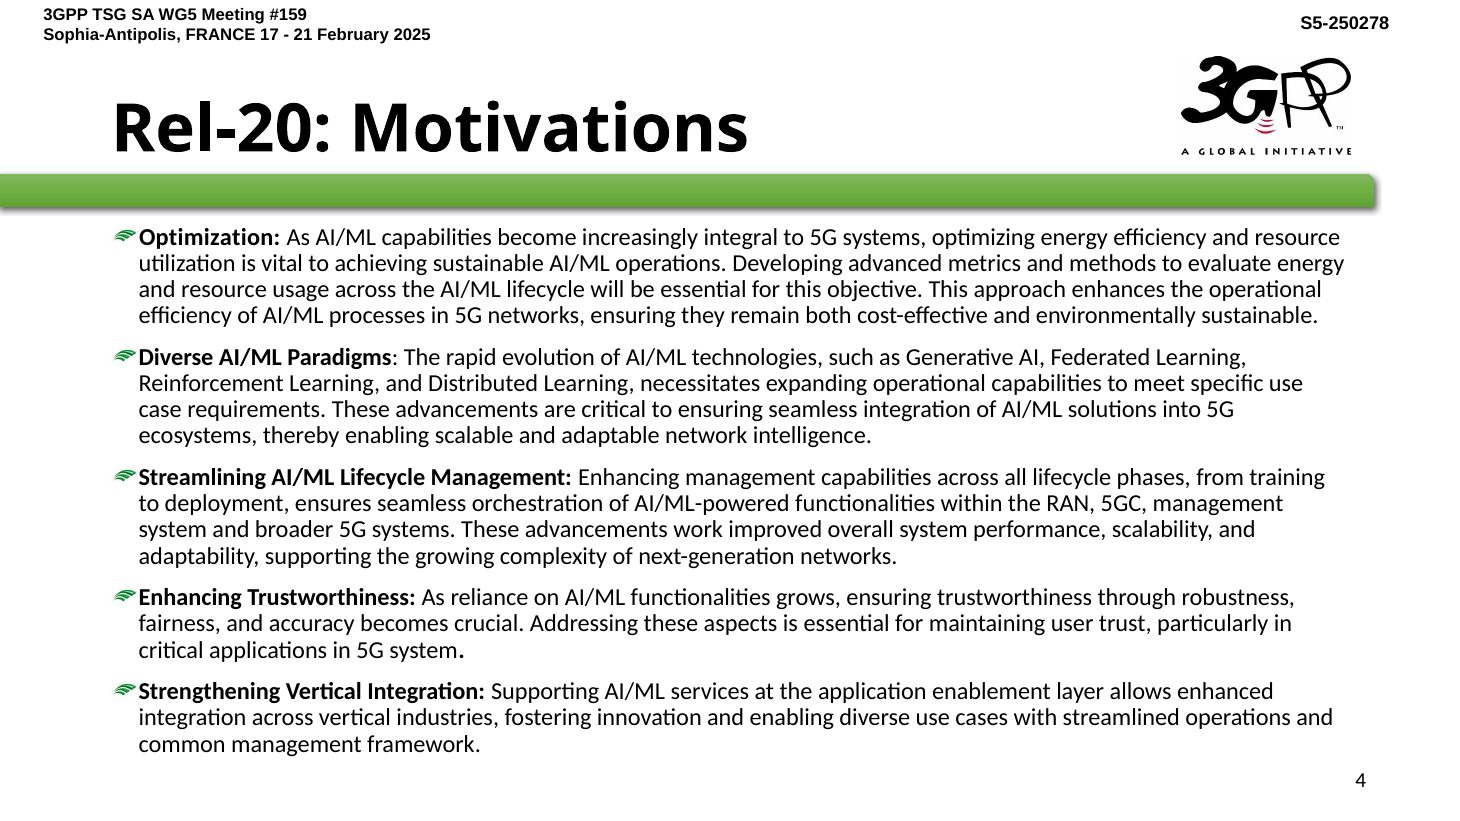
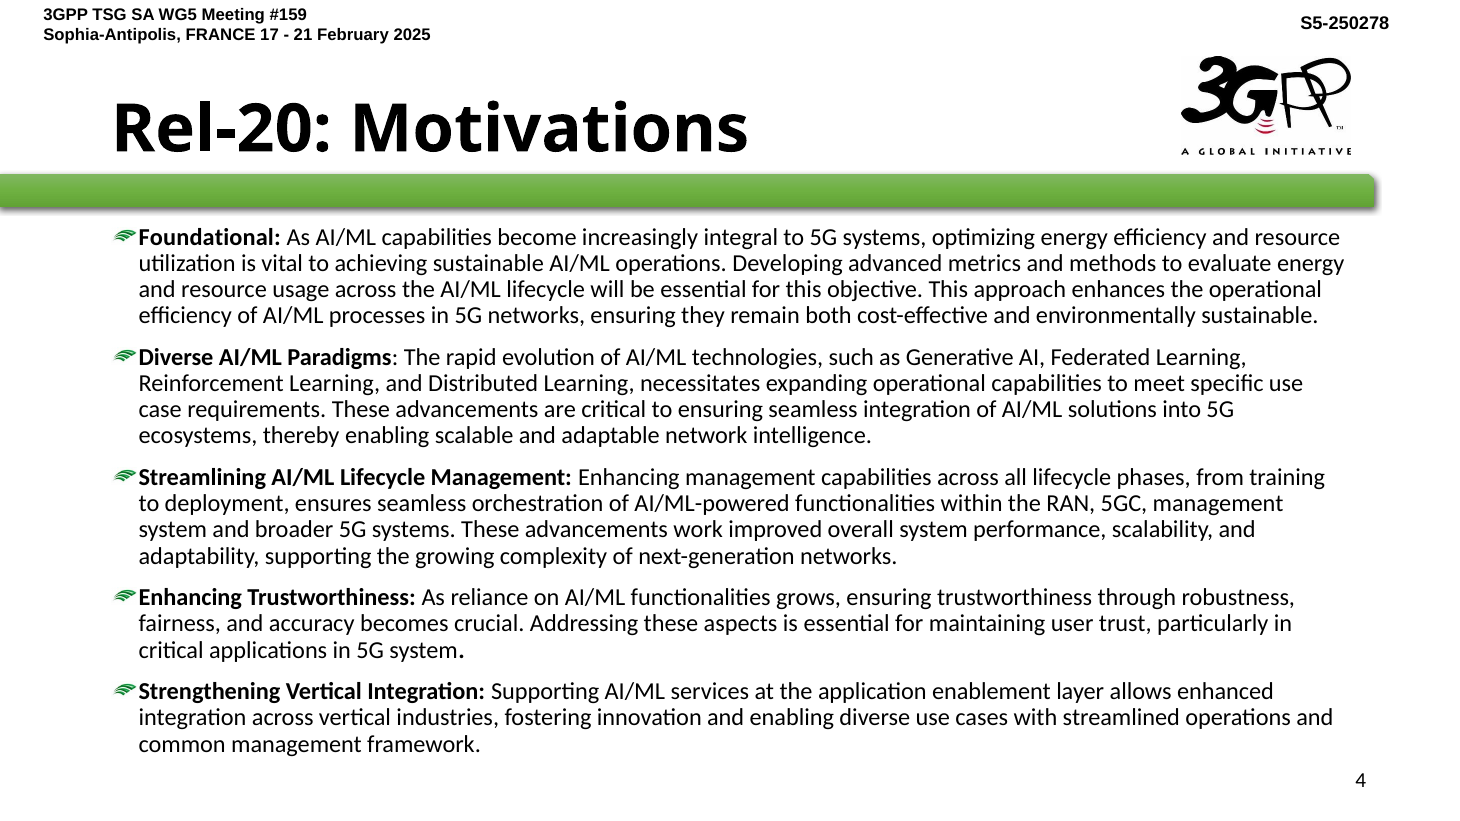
Optimization: Optimization -> Foundational
